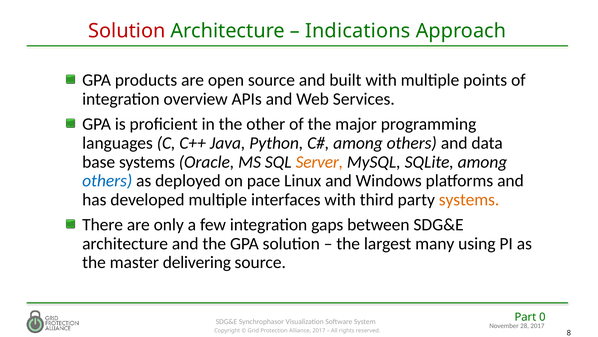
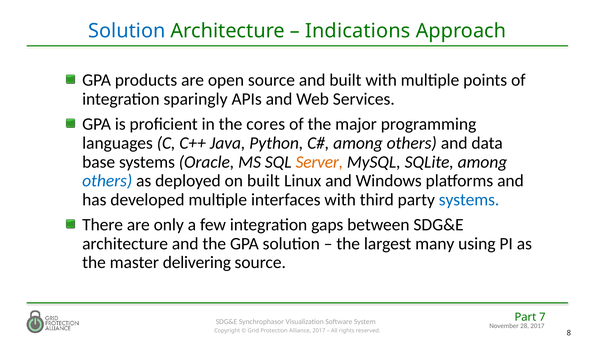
Solution at (127, 31) colour: red -> blue
overview: overview -> sparingly
other: other -> cores
on pace: pace -> built
systems at (469, 199) colour: orange -> blue
0: 0 -> 7
